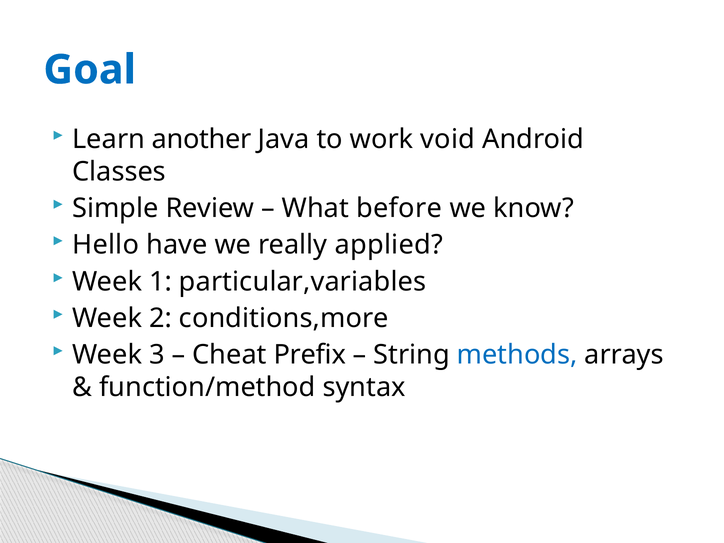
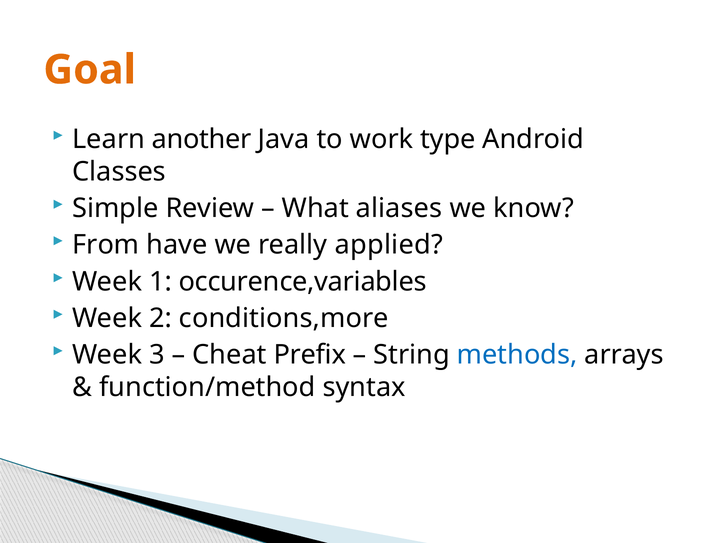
Goal colour: blue -> orange
void: void -> type
before: before -> aliases
Hello: Hello -> From
particular,variables: particular,variables -> occurence,variables
